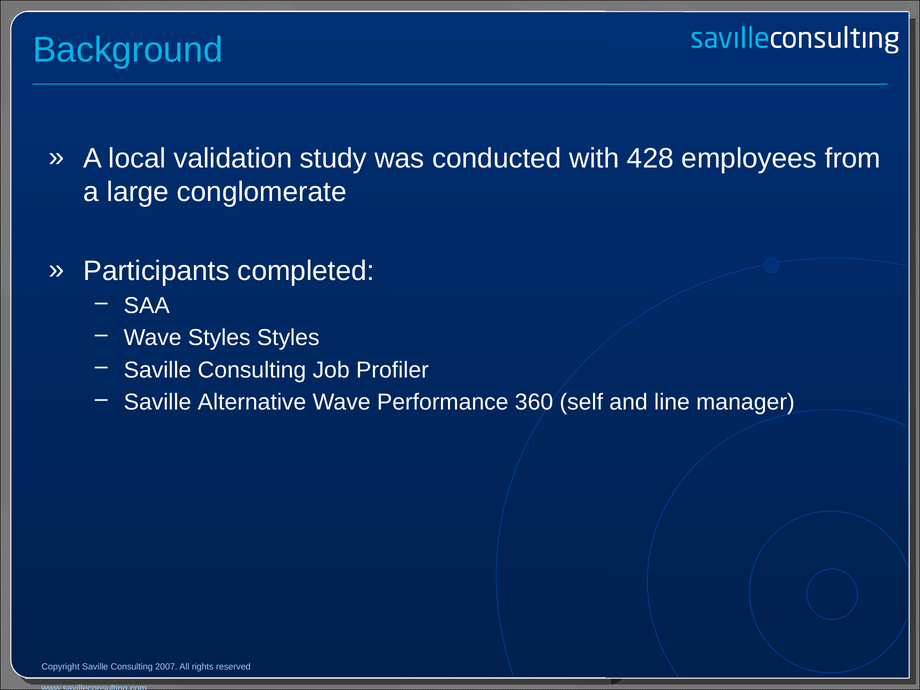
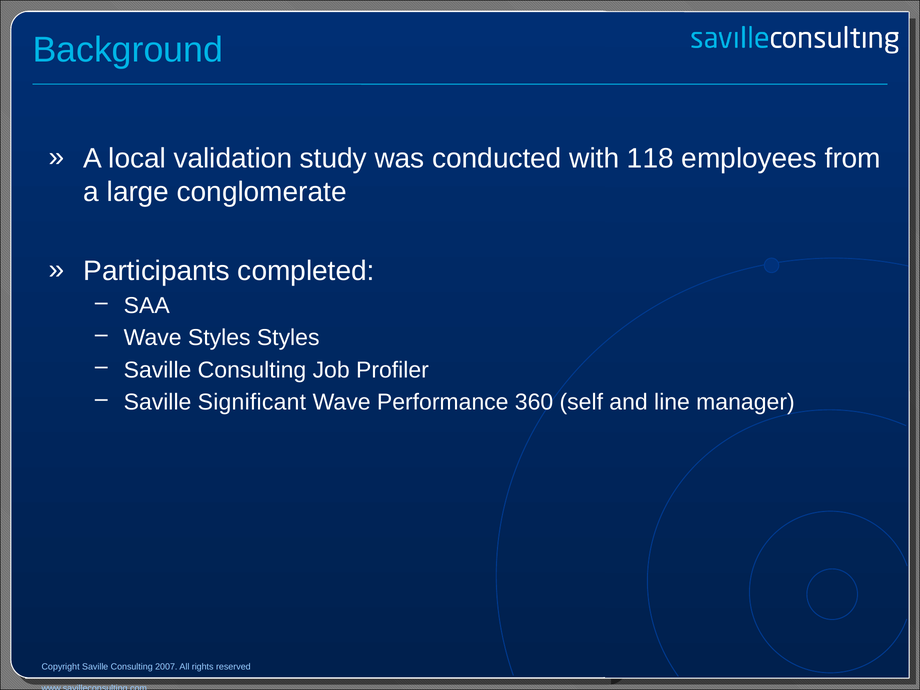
428: 428 -> 118
Alternative: Alternative -> Significant
